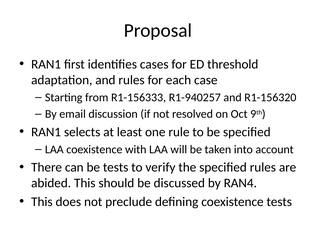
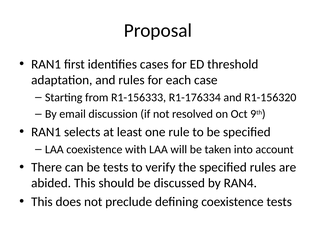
R1-940257: R1-940257 -> R1-176334
